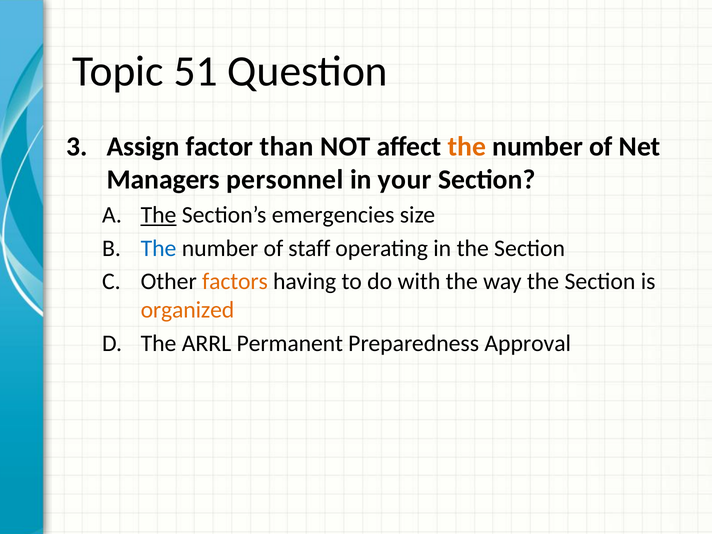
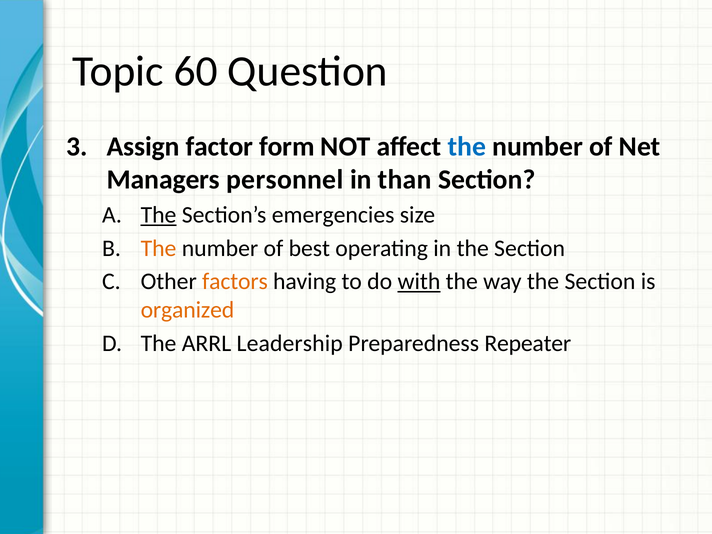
51: 51 -> 60
than: than -> form
the at (467, 147) colour: orange -> blue
your: your -> than
The at (159, 248) colour: blue -> orange
staff: staff -> best
with underline: none -> present
Permanent: Permanent -> Leadership
Approval: Approval -> Repeater
